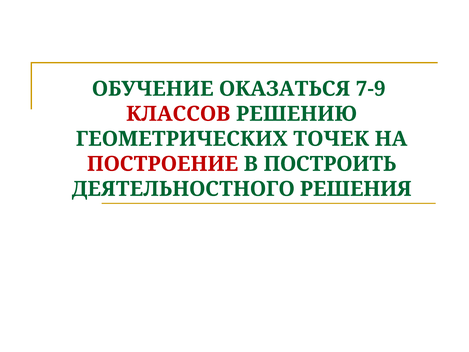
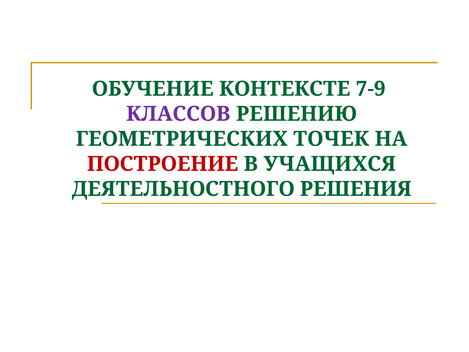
ОКАЗАТЬСЯ: ОКАЗАТЬСЯ -> КОНТЕКСТЕ
КЛАССОВ colour: red -> purple
ПОСТРОИТЬ: ПОСТРОИТЬ -> УЧАЩИХСЯ
